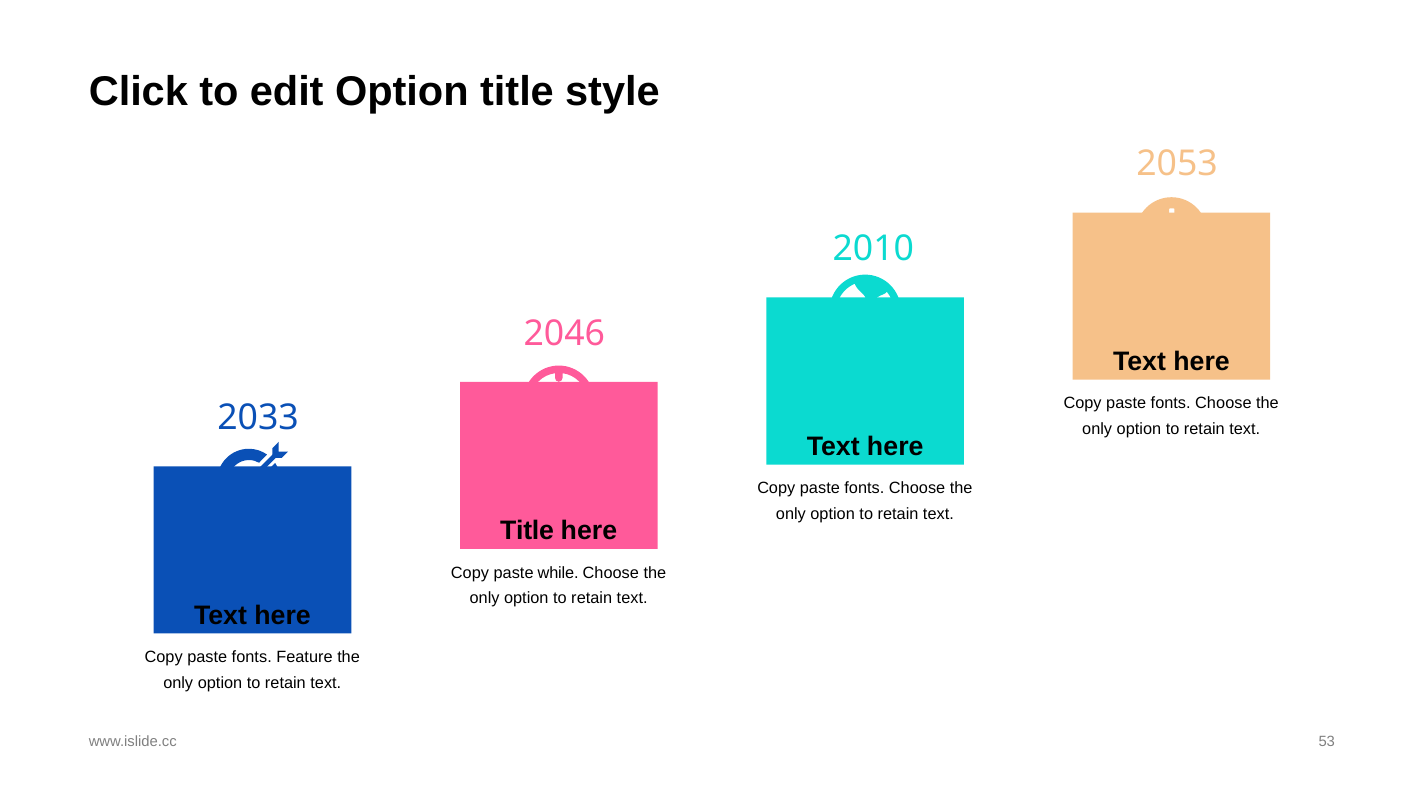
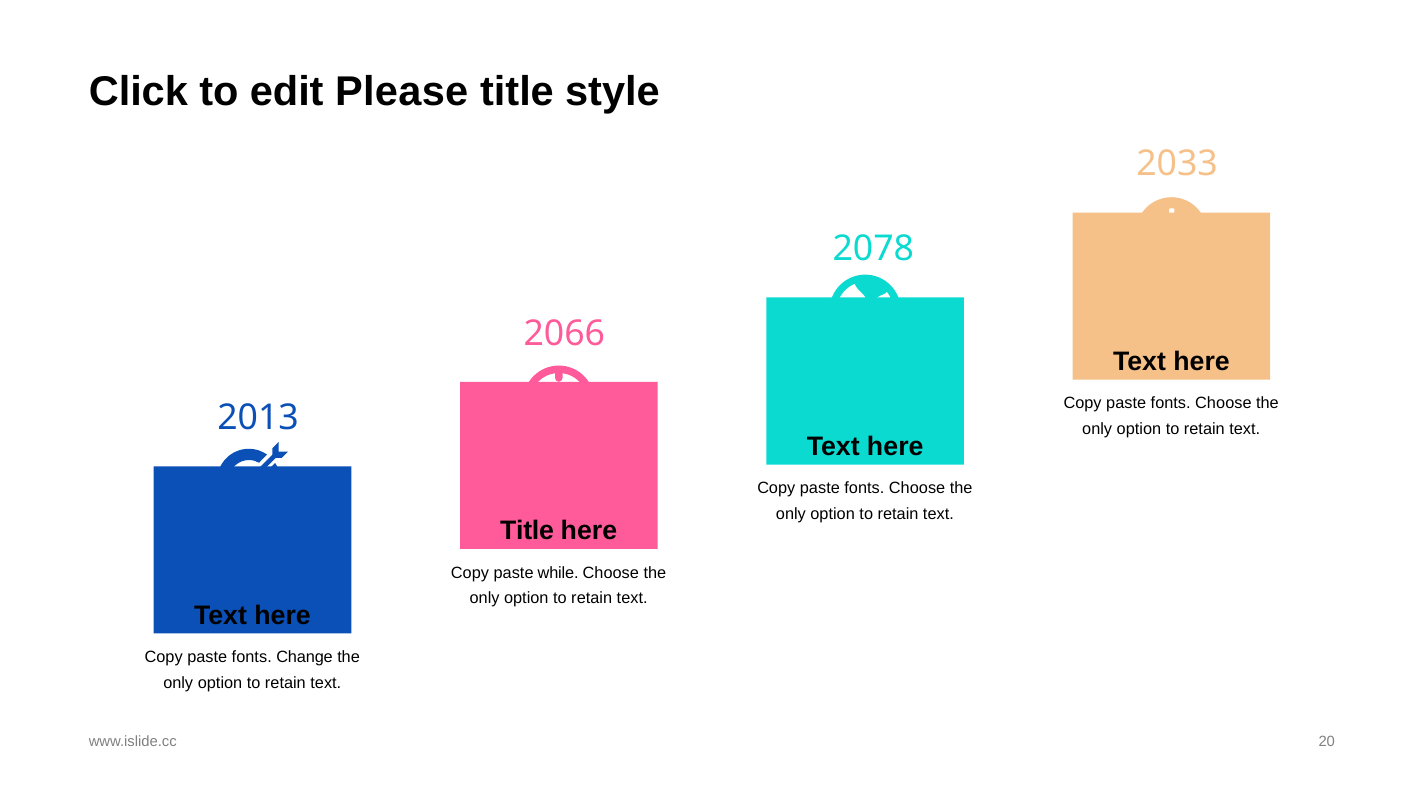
edit Option: Option -> Please
2053: 2053 -> 2033
2010: 2010 -> 2078
2046: 2046 -> 2066
2033: 2033 -> 2013
Feature: Feature -> Change
53: 53 -> 20
